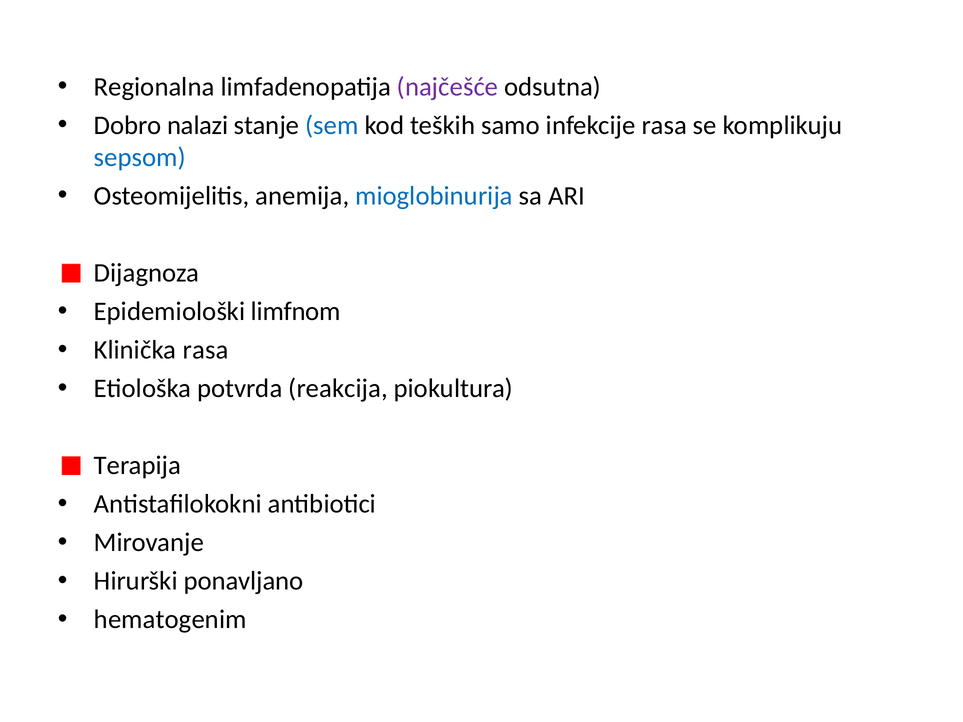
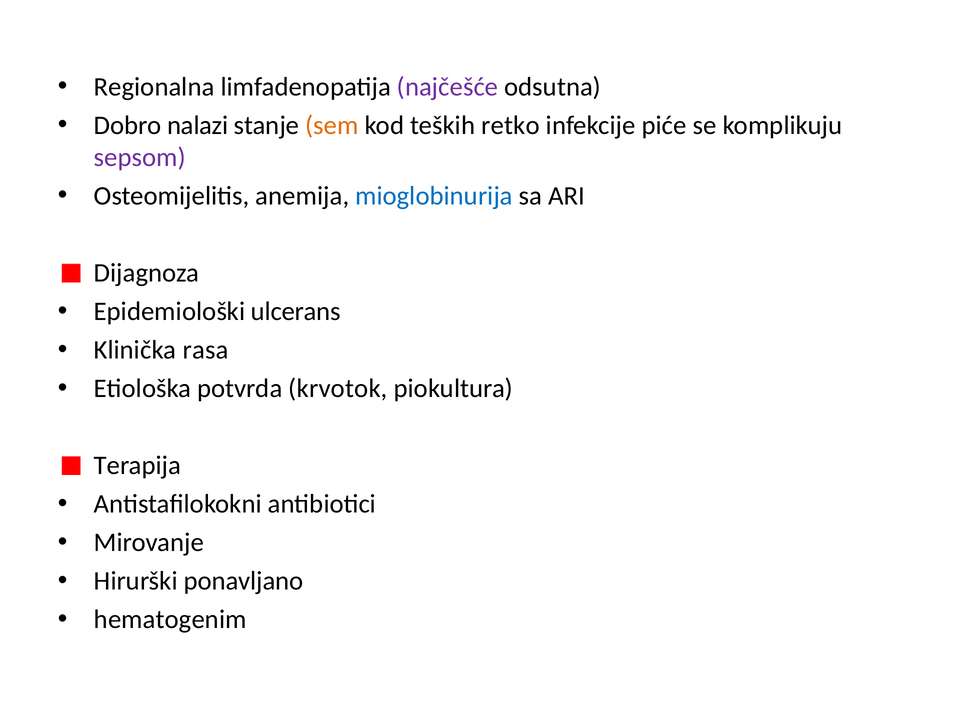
sem colour: blue -> orange
samo: samo -> retko
infekcije rasa: rasa -> piće
sepsom colour: blue -> purple
limfnom: limfnom -> ulcerans
reakcija: reakcija -> krvotok
